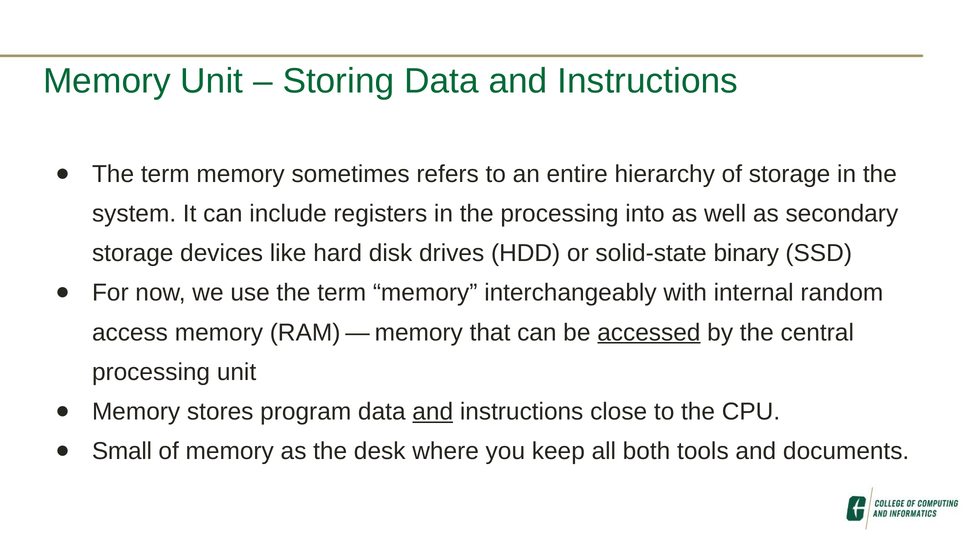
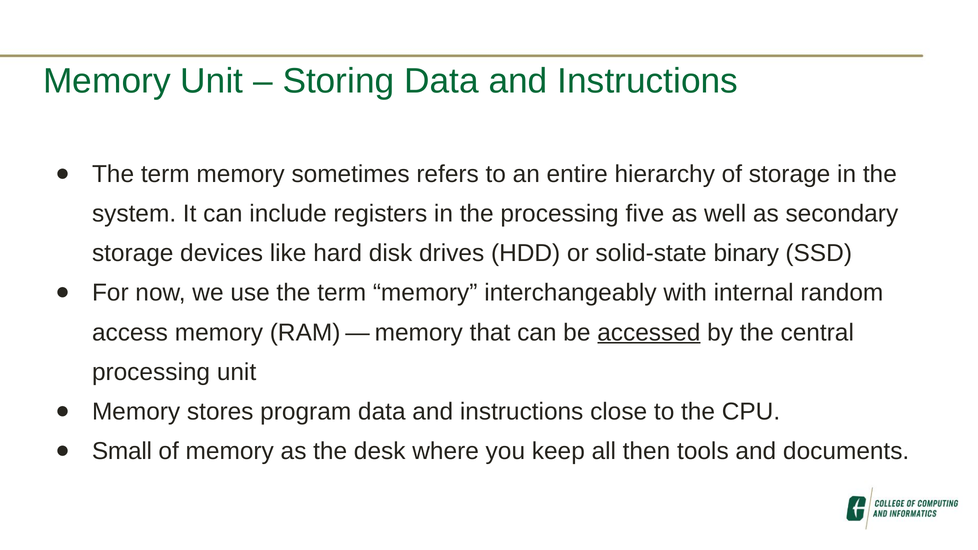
into: into -> five
and at (433, 412) underline: present -> none
both: both -> then
